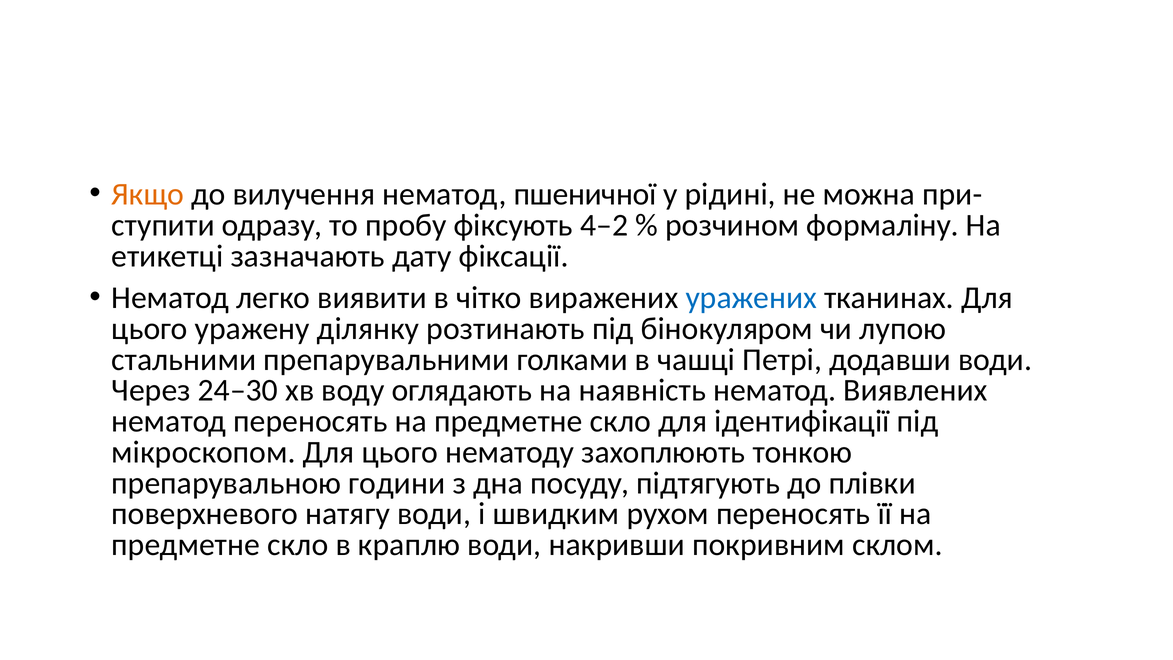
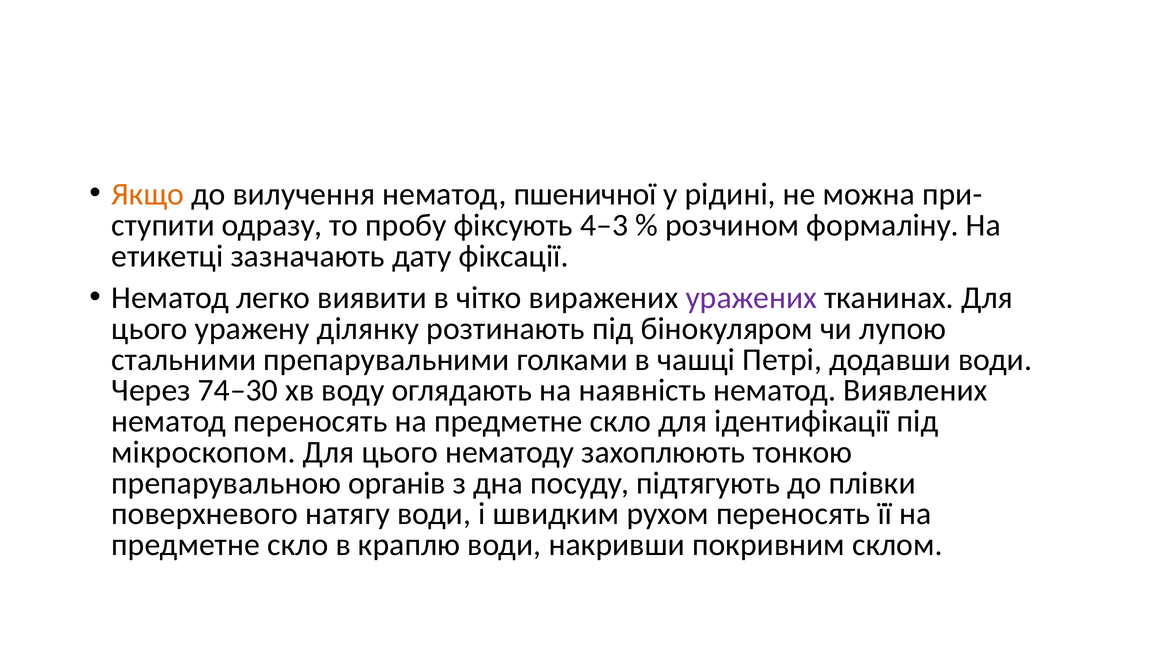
4–2: 4–2 -> 4–3
уражених colour: blue -> purple
24–30: 24–30 -> 74–30
години: години -> органів
